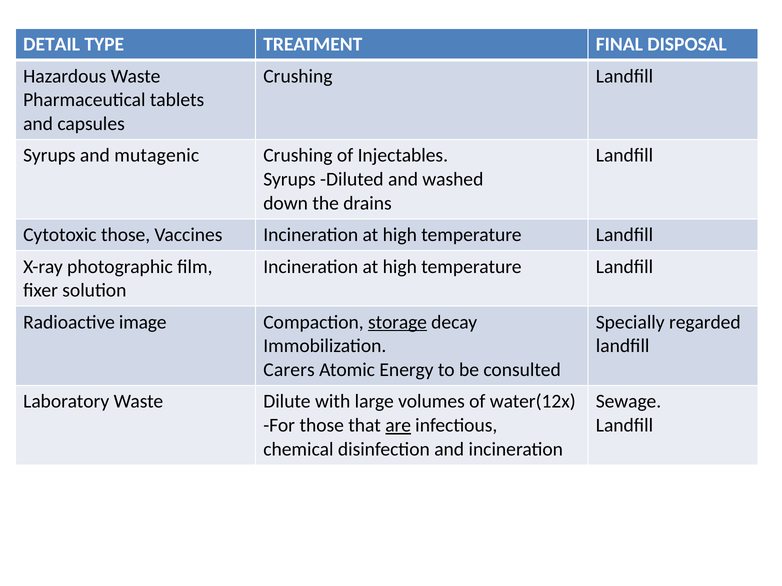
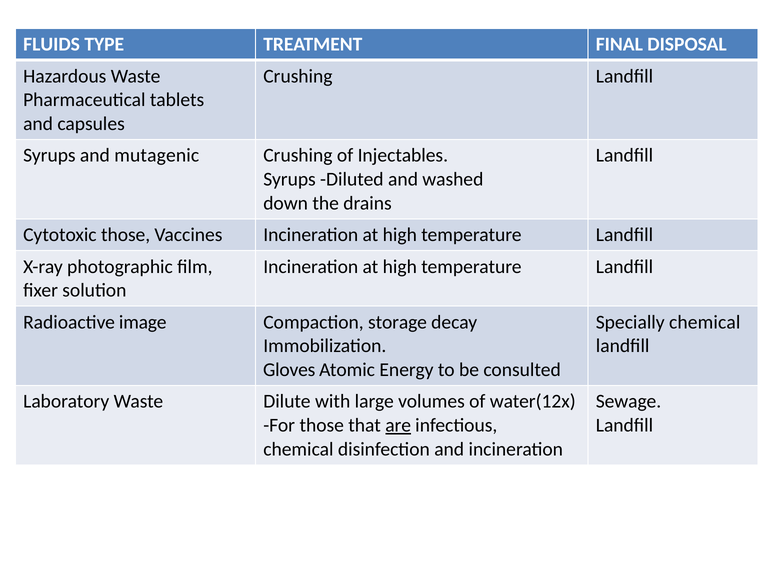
DETAIL: DETAIL -> FLUIDS
storage underline: present -> none
Specially regarded: regarded -> chemical
Carers: Carers -> Gloves
